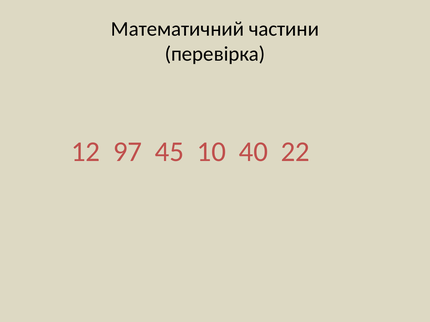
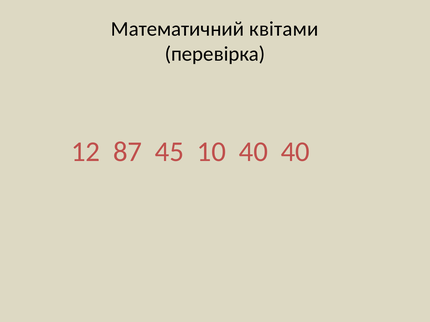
частини: частини -> квітами
97: 97 -> 87
40 22: 22 -> 40
